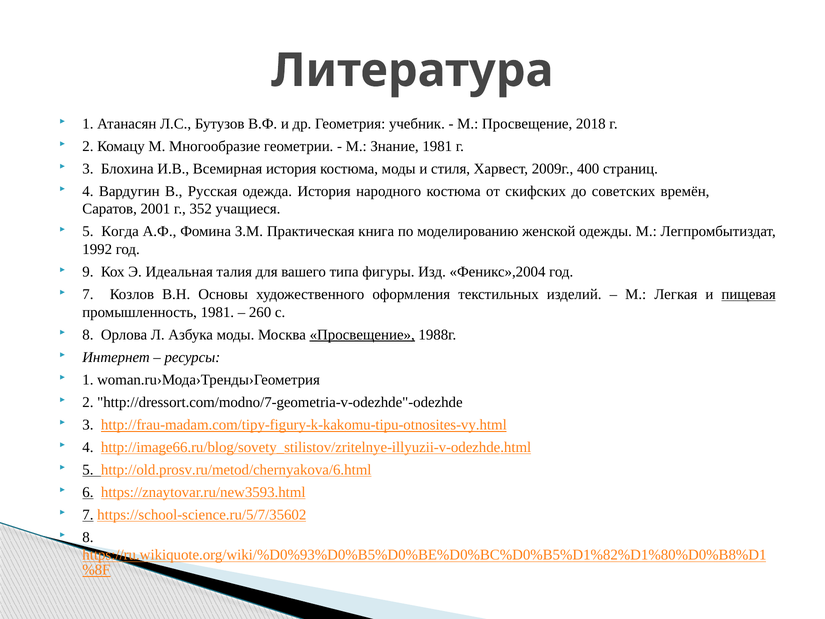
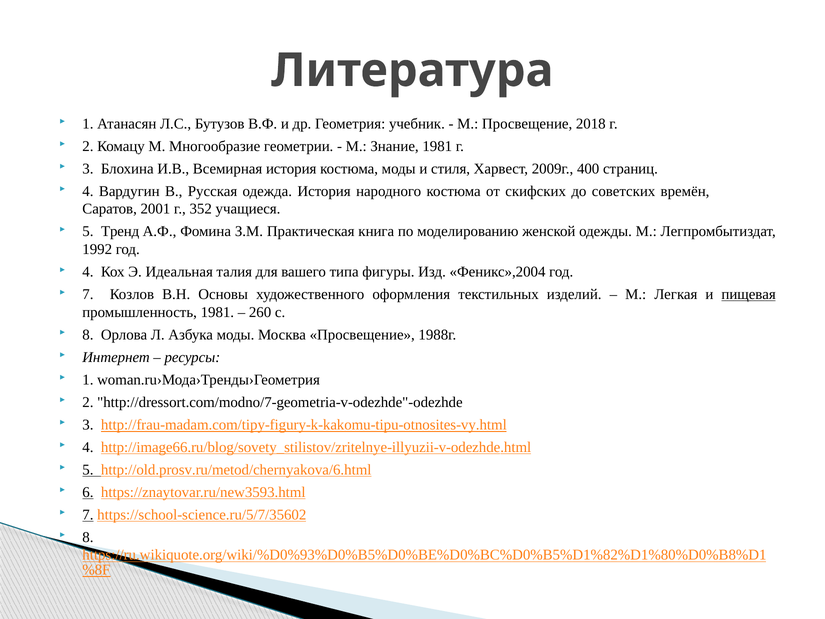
Когда: Когда -> Тренд
9 at (88, 272): 9 -> 4
Просвещение at (362, 335) underline: present -> none
